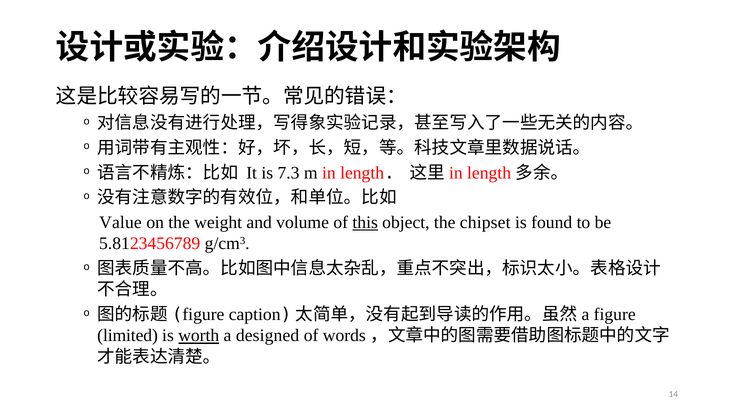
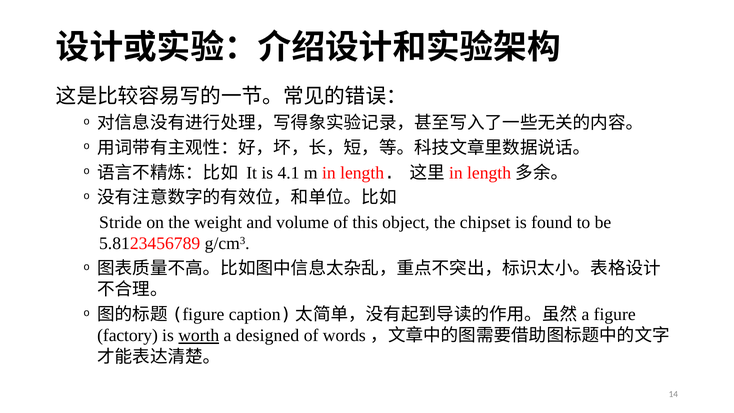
7.3: 7.3 -> 4.1
Value: Value -> Stride
this underline: present -> none
limited: limited -> factory
